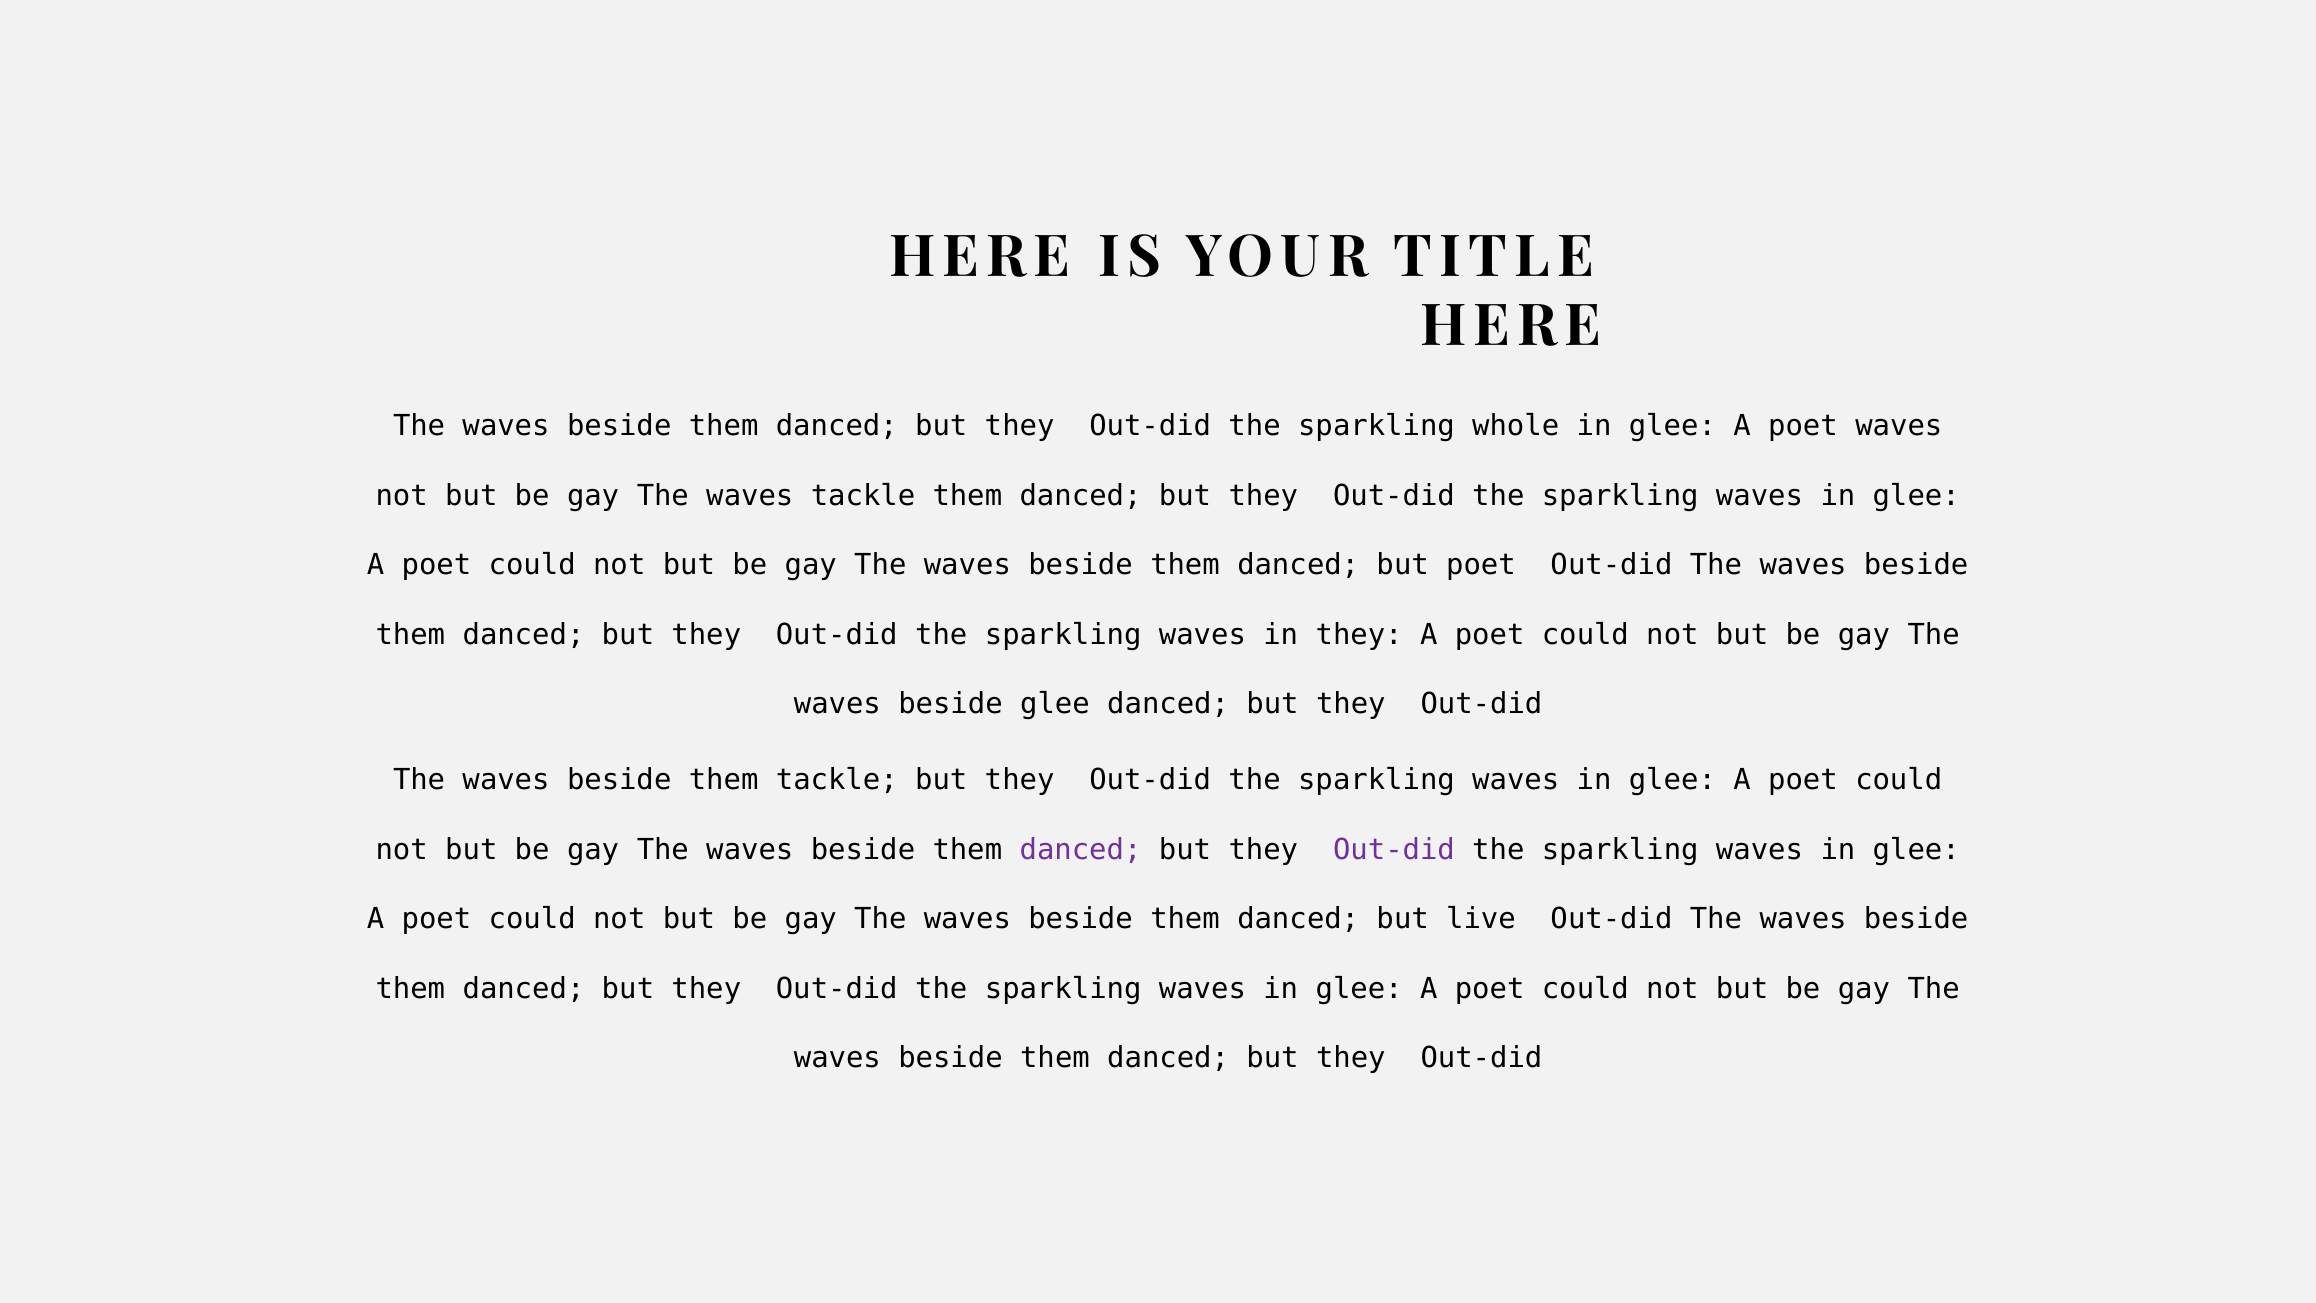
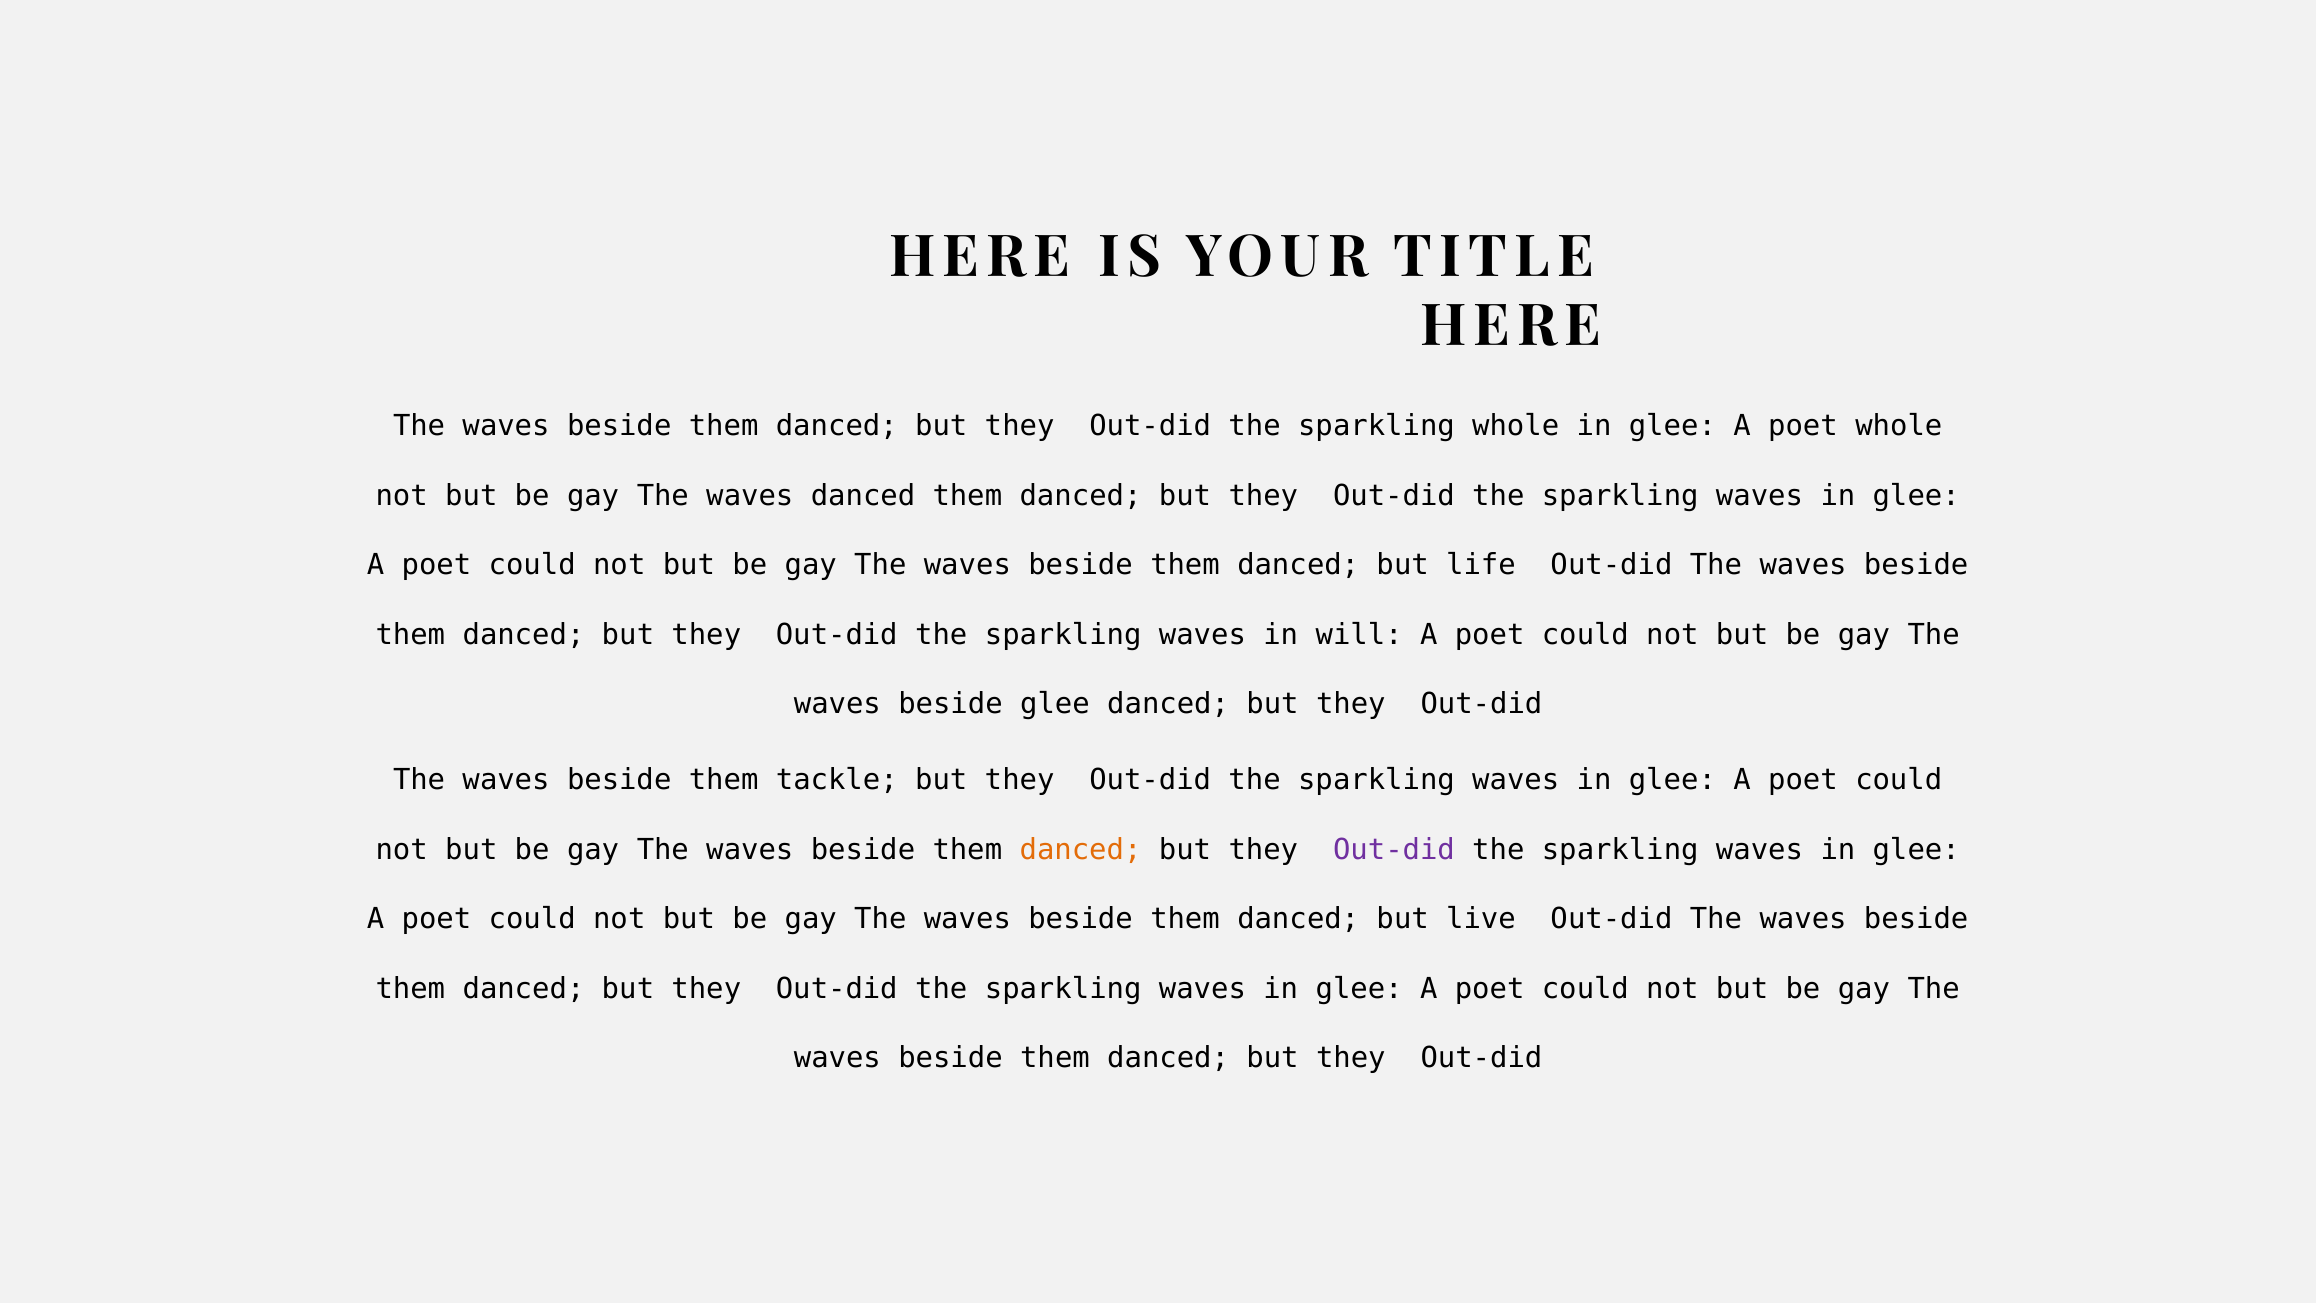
poet waves: waves -> whole
waves tackle: tackle -> danced
but poet: poet -> life
in they: they -> will
danced at (1081, 849) colour: purple -> orange
